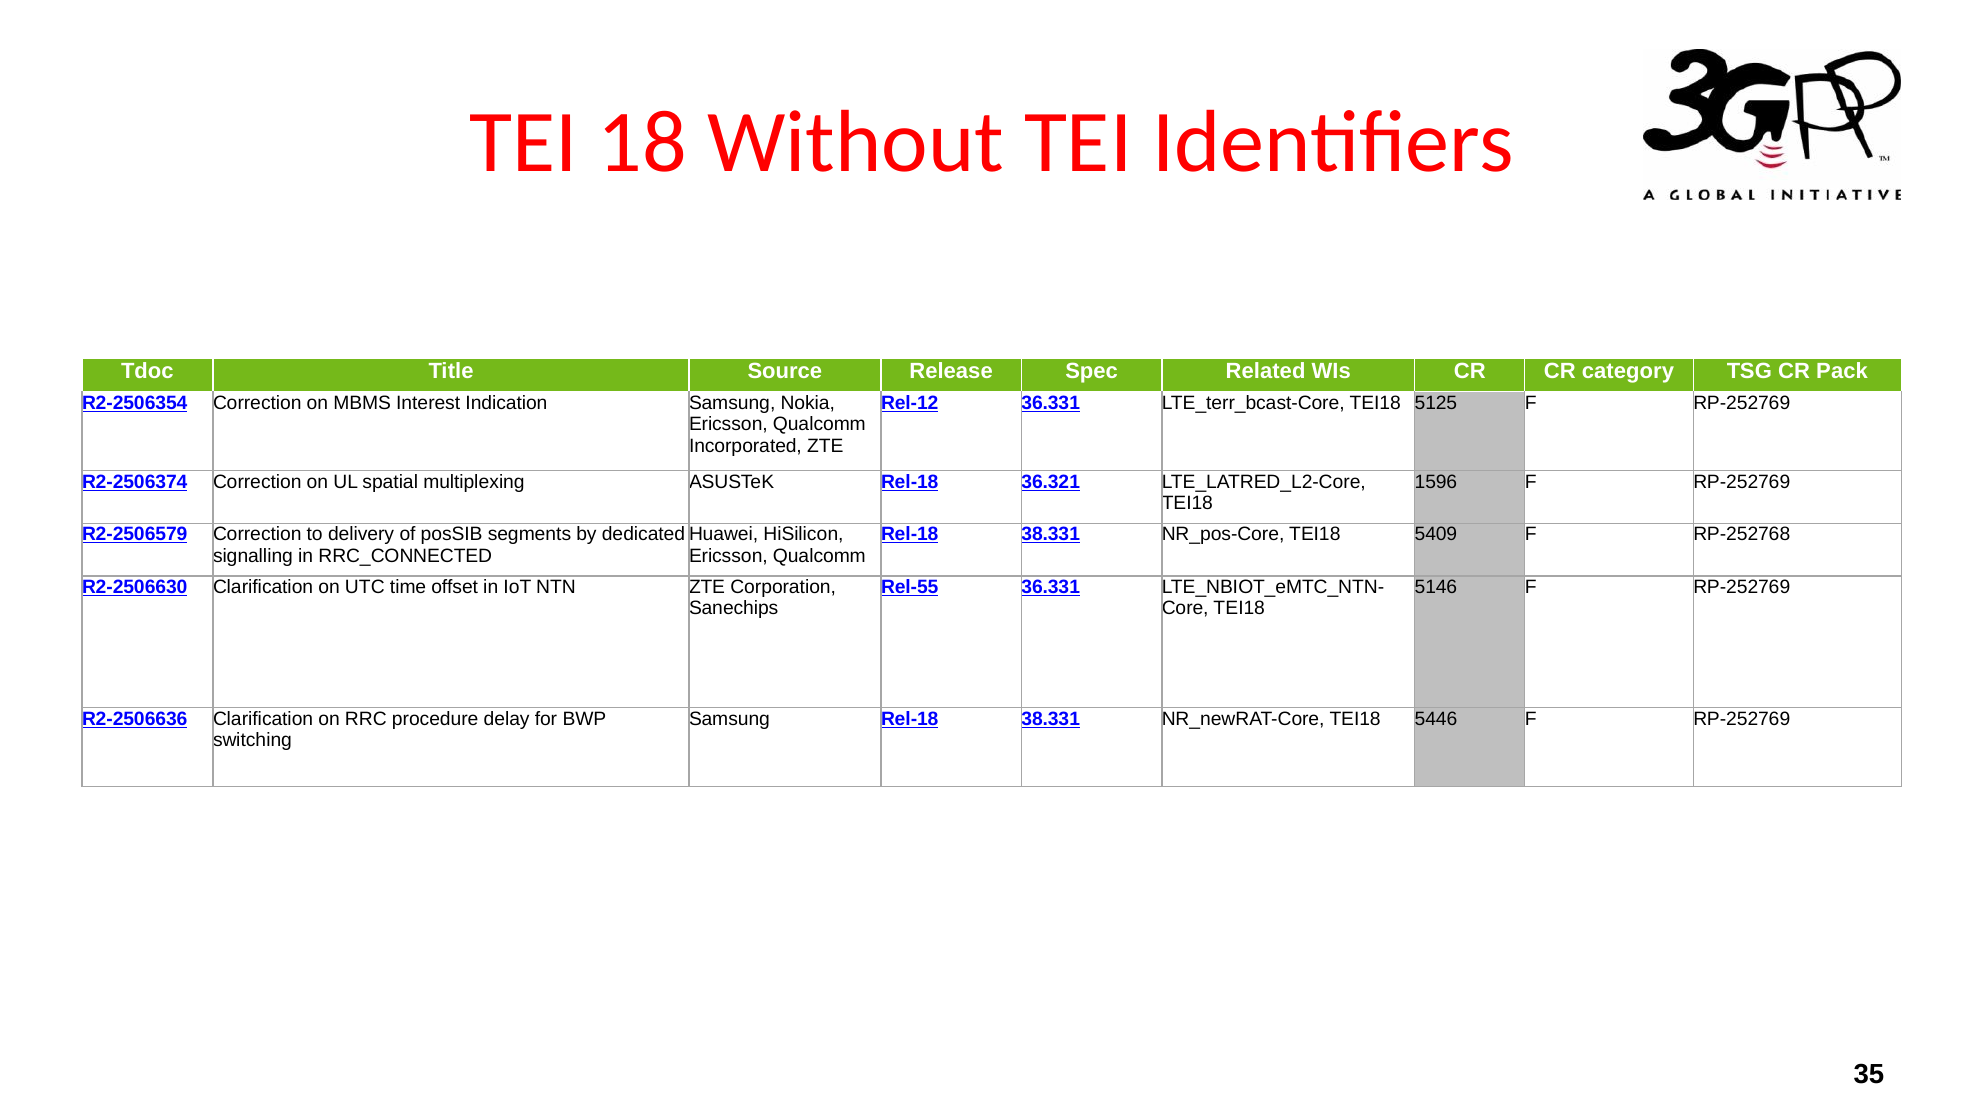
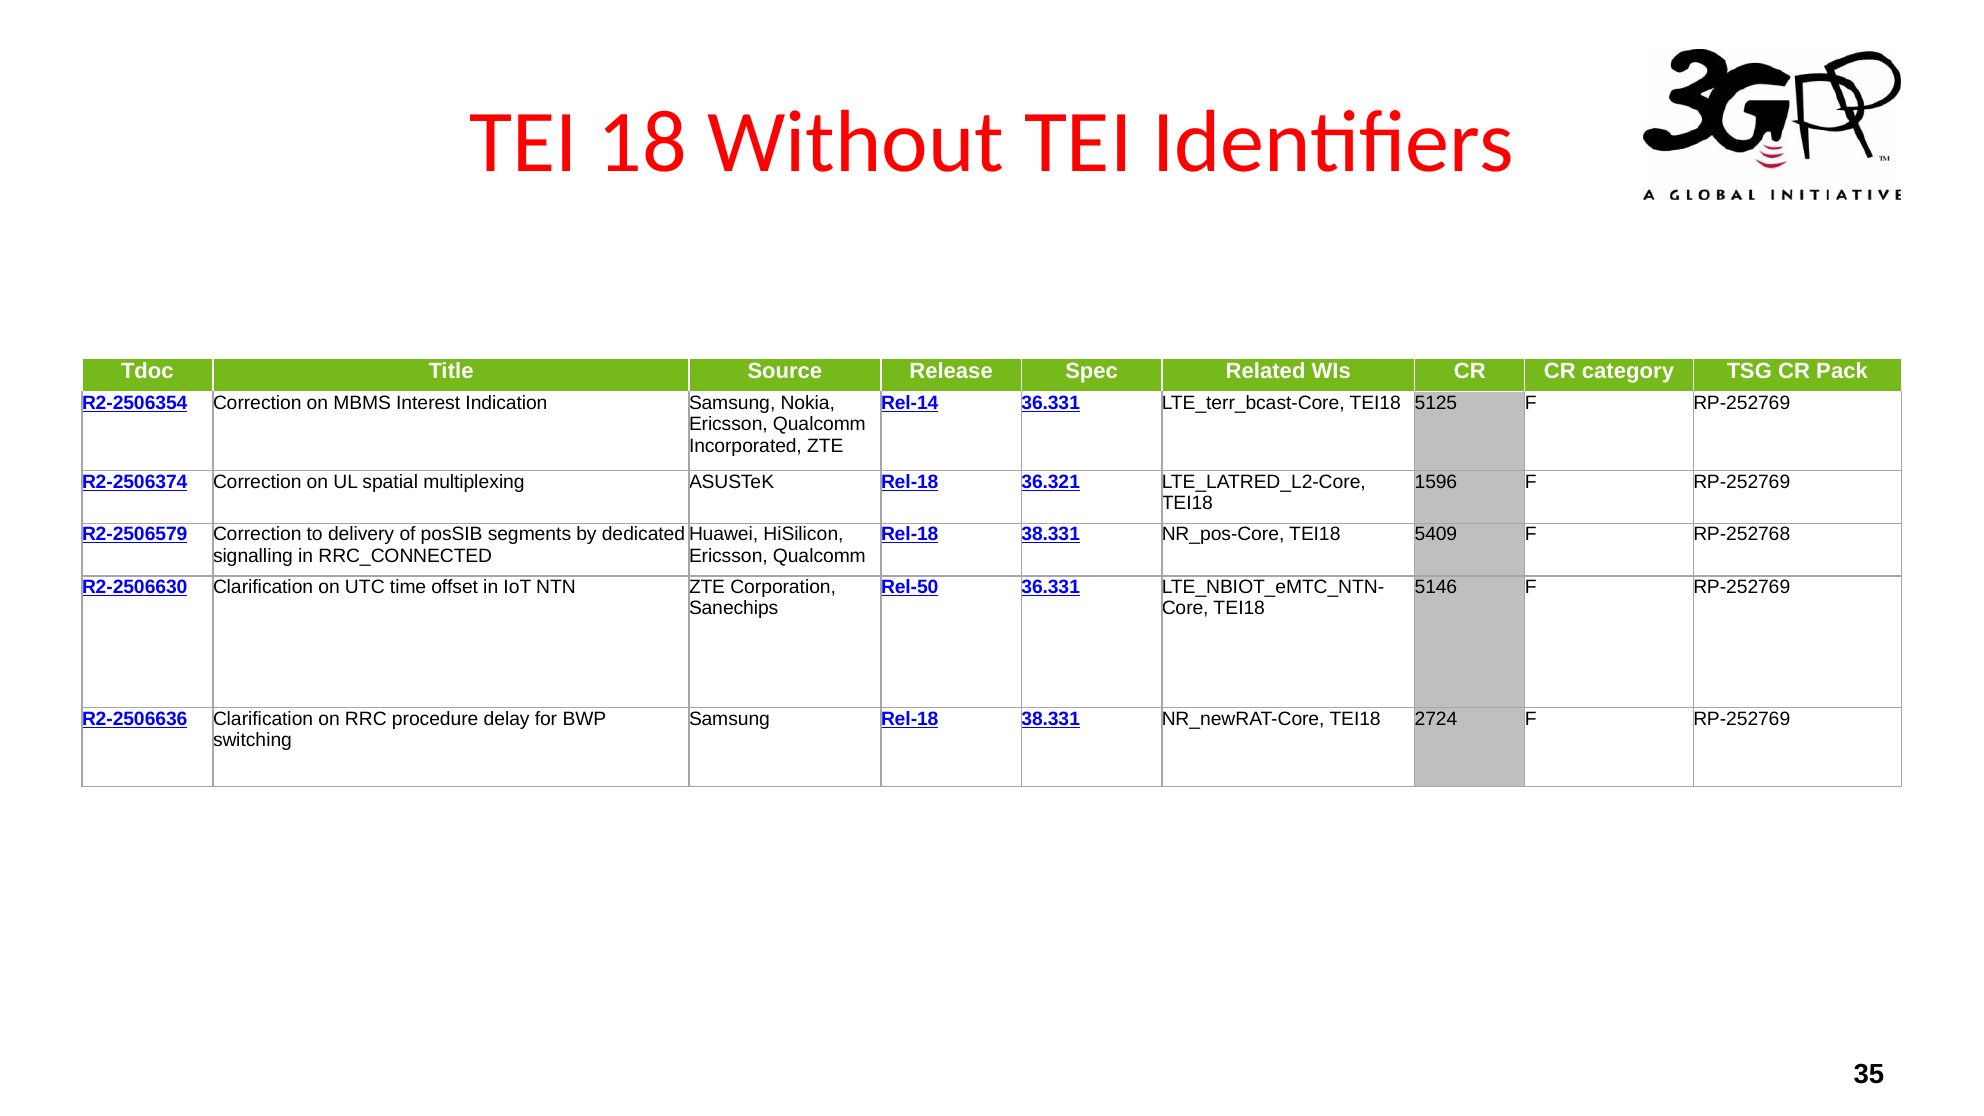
Rel-12: Rel-12 -> Rel-14
Rel-55: Rel-55 -> Rel-50
5446: 5446 -> 2724
